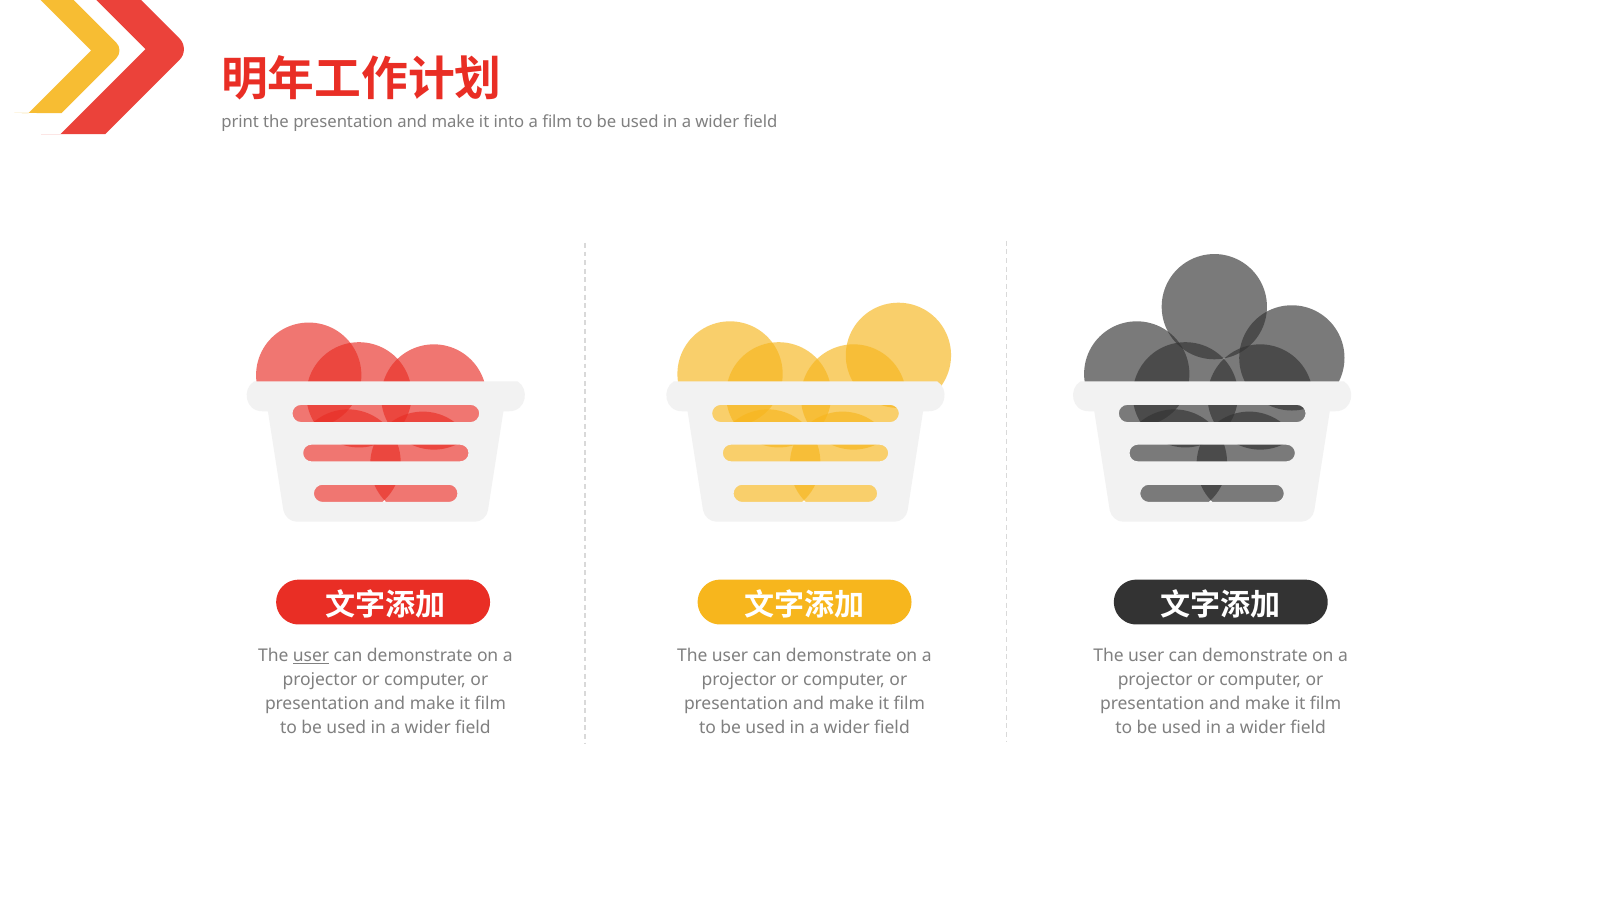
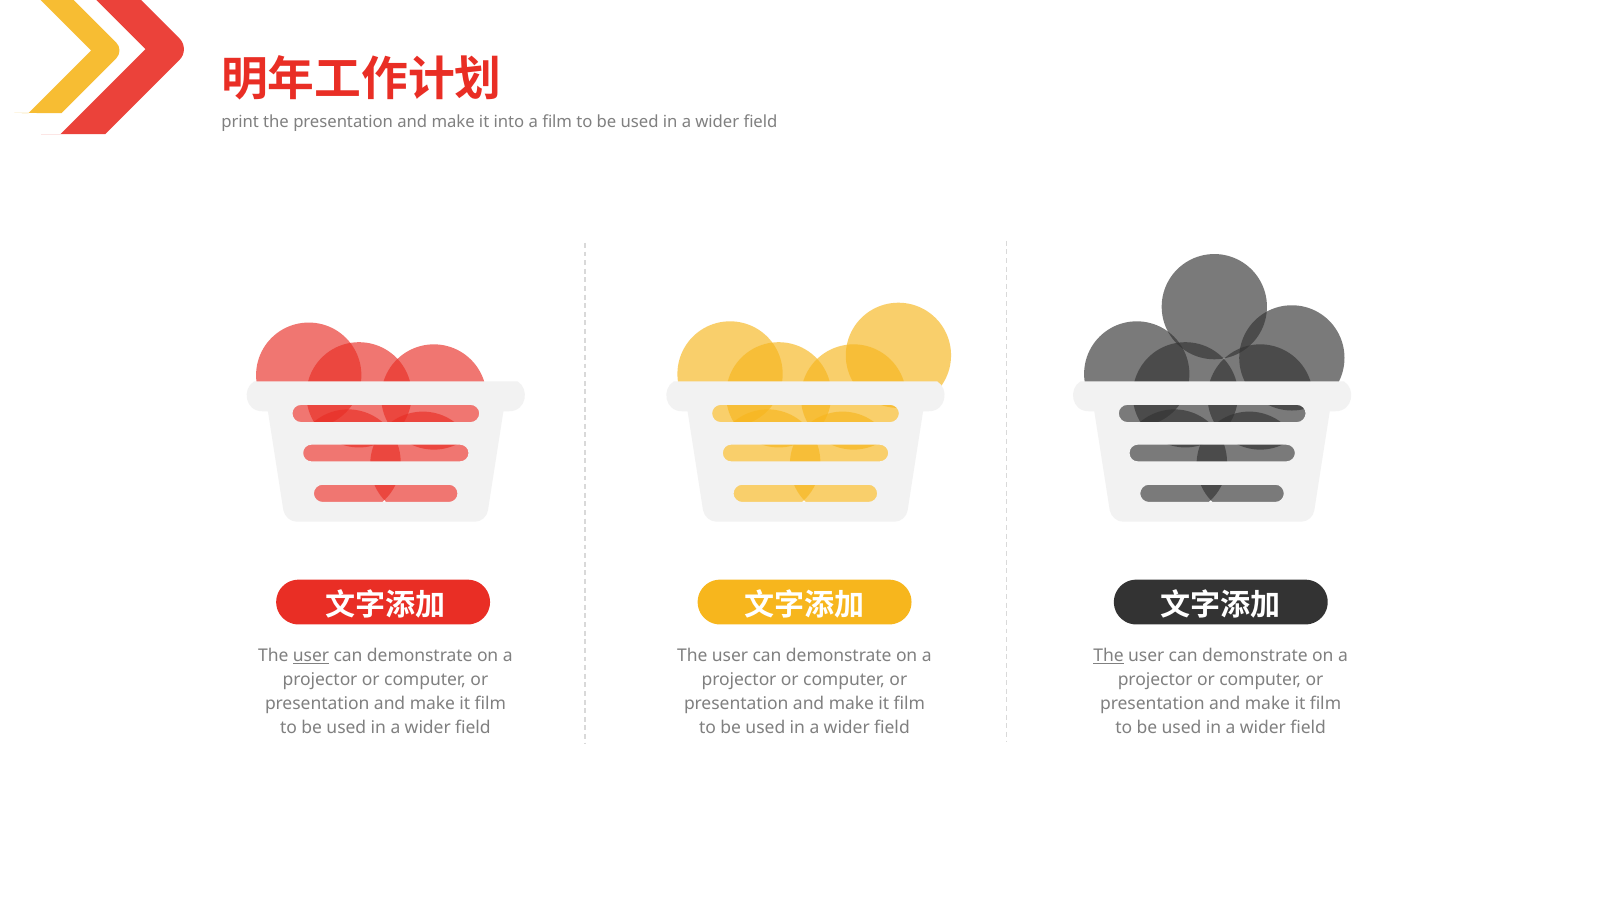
The at (1109, 656) underline: none -> present
